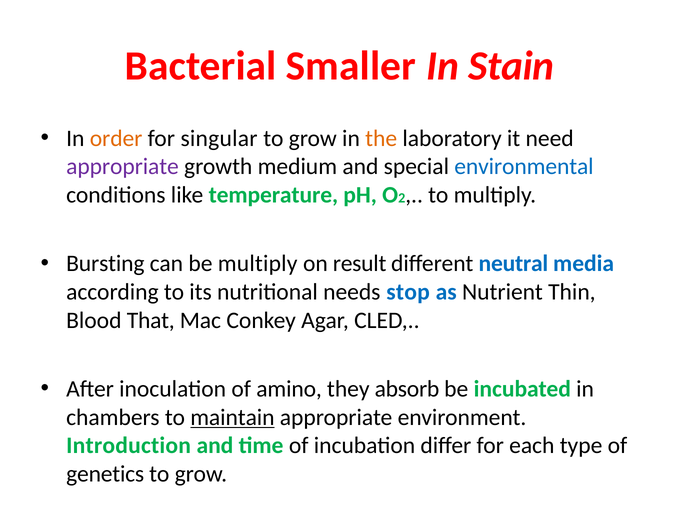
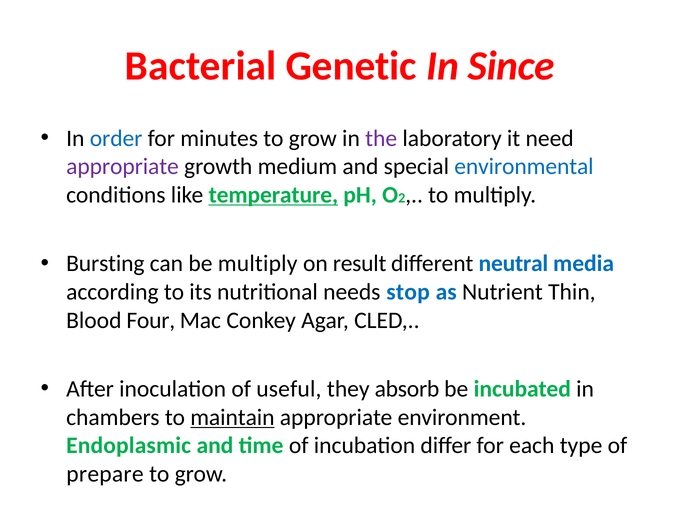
Smaller: Smaller -> Genetic
Stain: Stain -> Since
order colour: orange -> blue
singular: singular -> minutes
the colour: orange -> purple
temperature underline: none -> present
That: That -> Four
amino: amino -> useful
Introduction: Introduction -> Endoplasmic
genetics: genetics -> prepare
